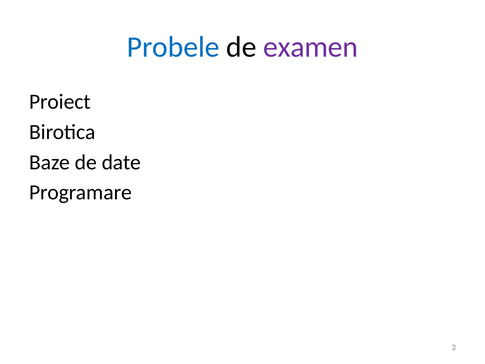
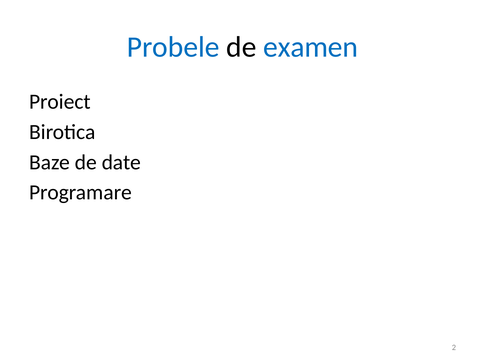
examen colour: purple -> blue
